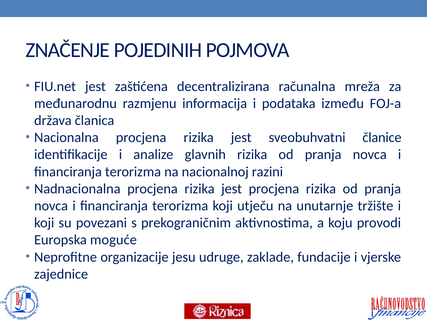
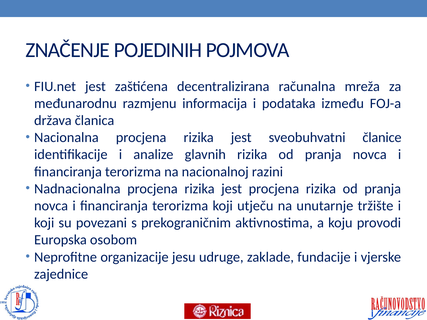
moguće: moguće -> osobom
